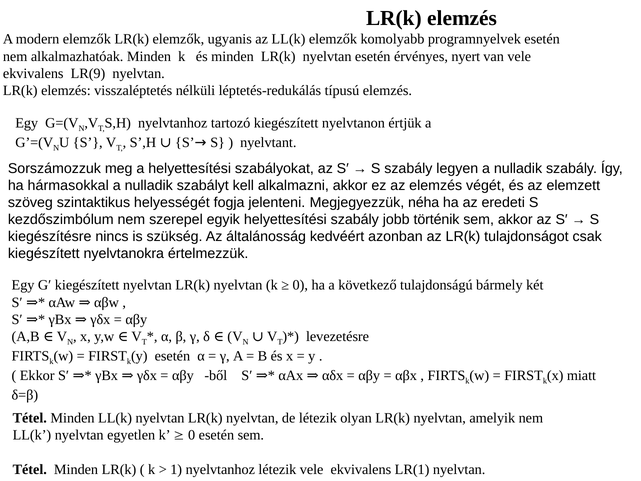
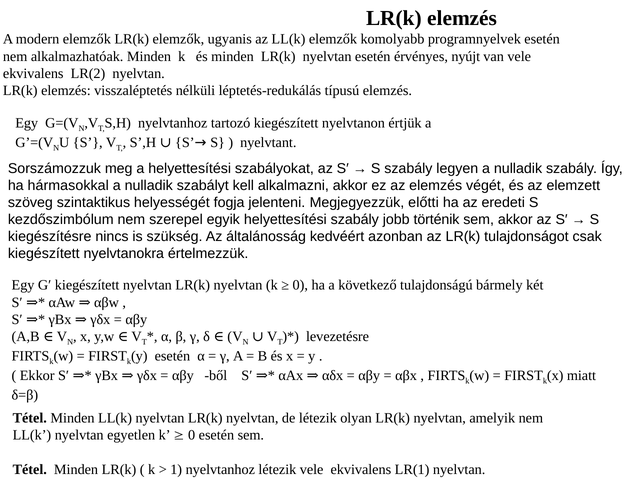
nyert: nyert -> nyújt
LR(9: LR(9 -> LR(2
néha: néha -> előtti
